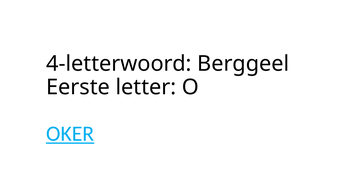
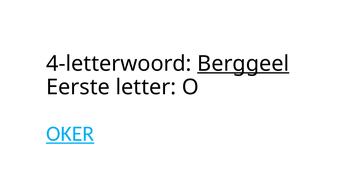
Berggeel underline: none -> present
